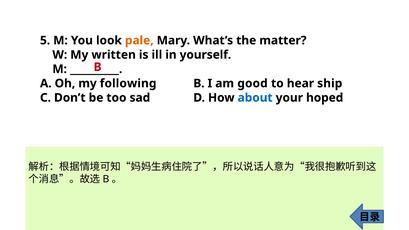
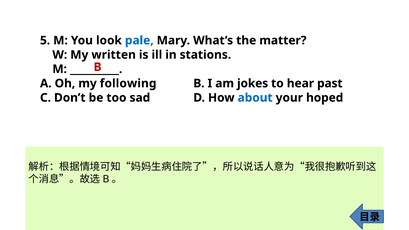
pale colour: orange -> blue
yourself: yourself -> stations
good: good -> jokes
ship: ship -> past
